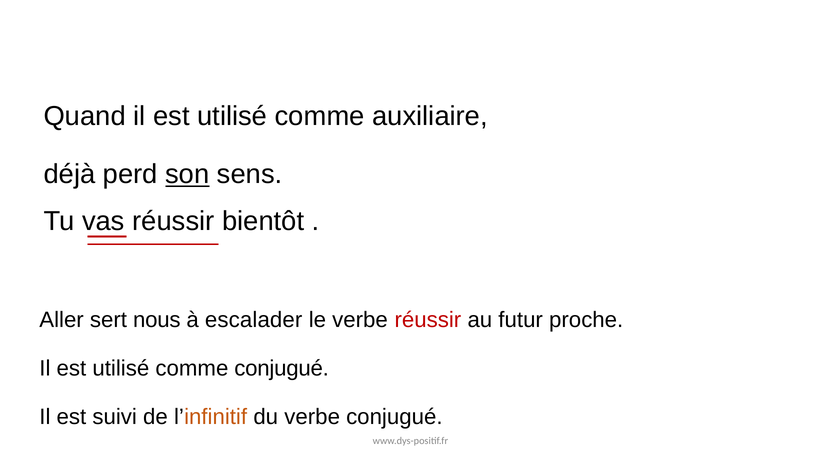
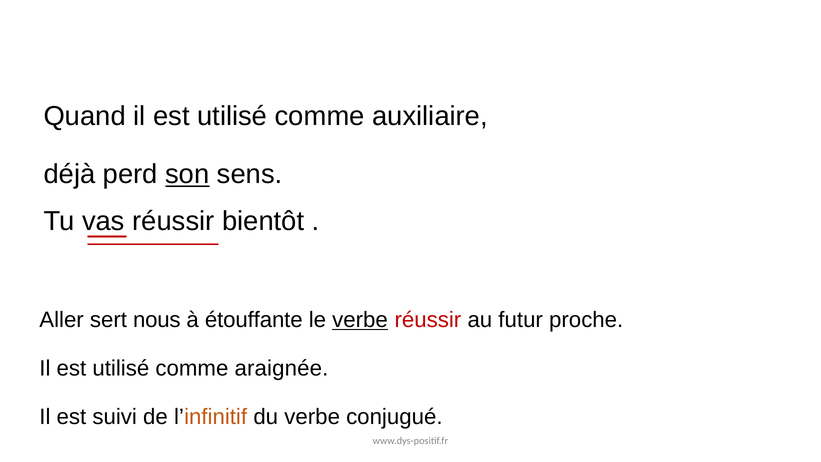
escalader: escalader -> étouffante
verbe at (360, 320) underline: none -> present
comme conjugué: conjugué -> araignée
